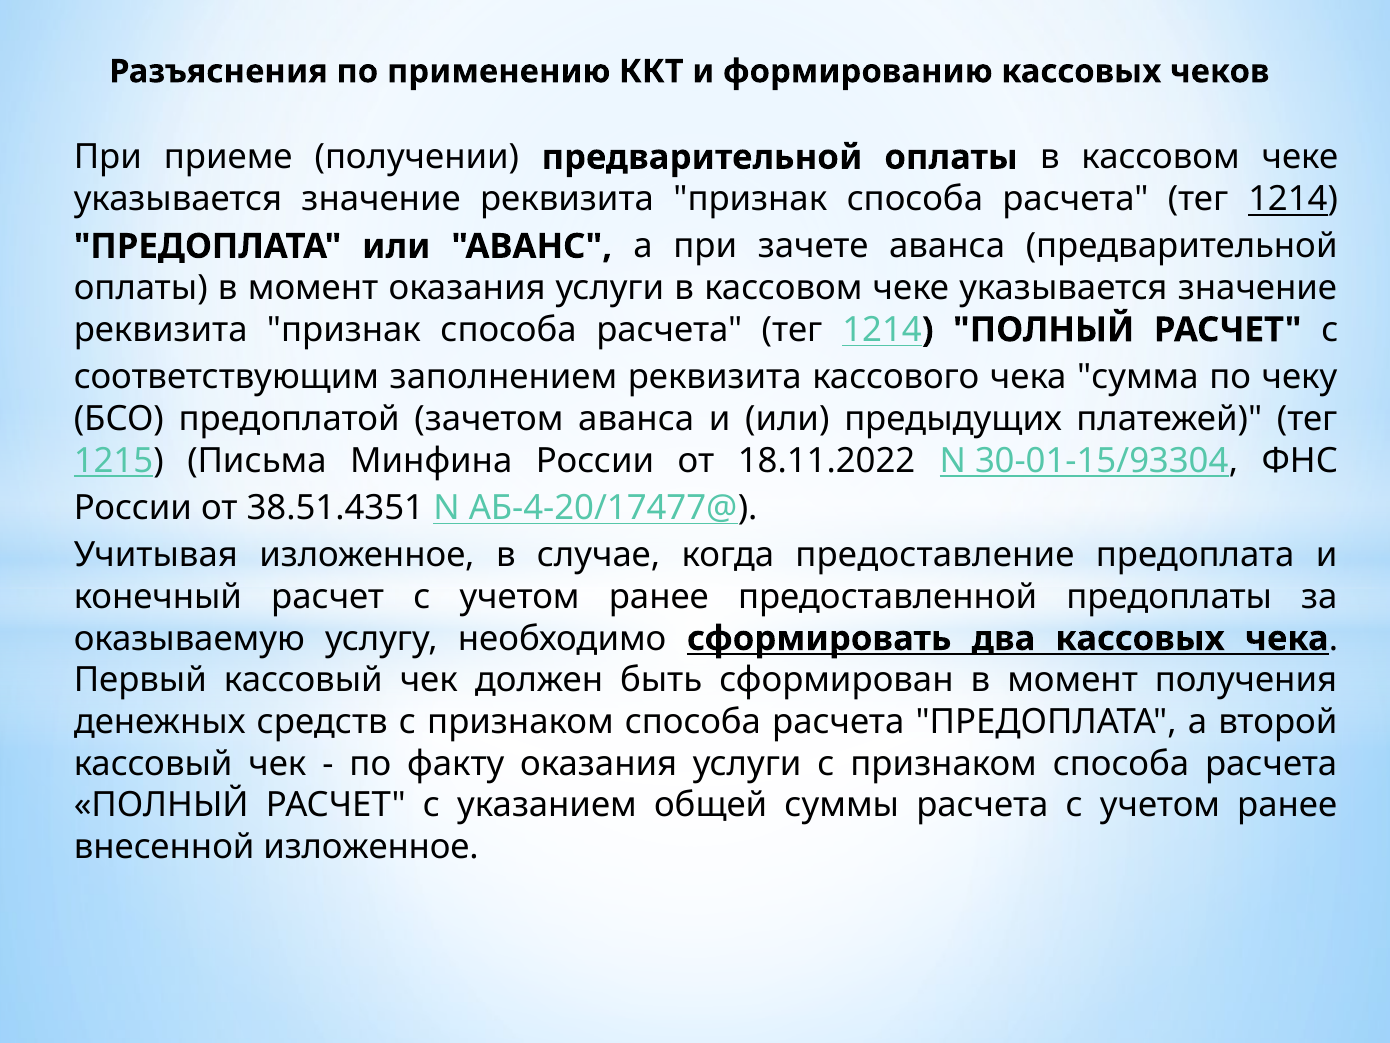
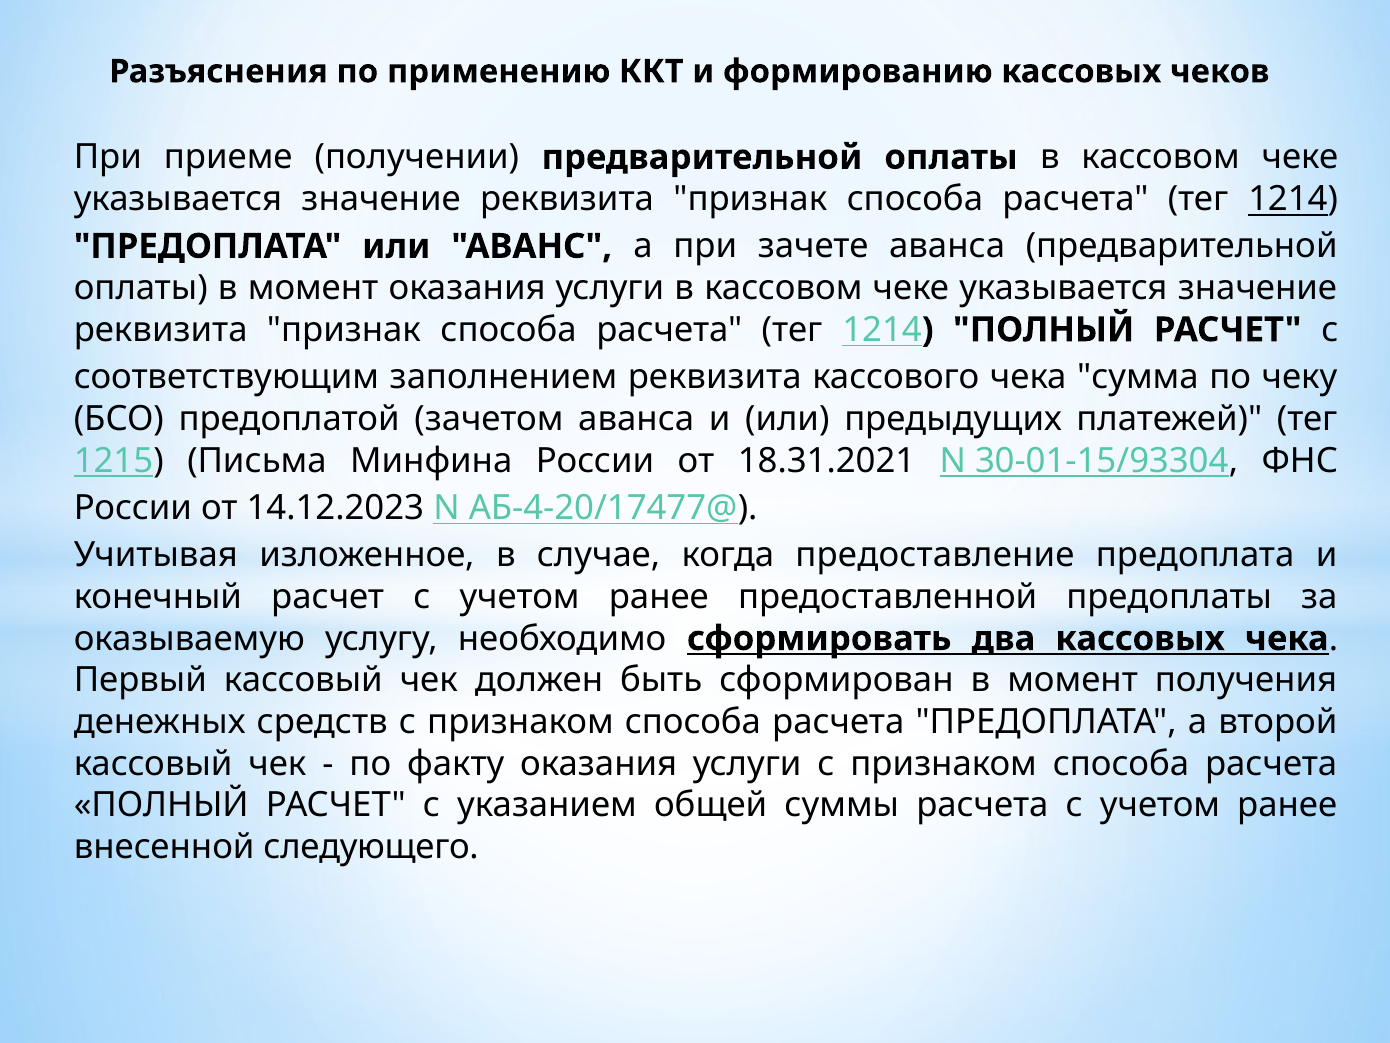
18.11.2022: 18.11.2022 -> 18.31.2021
38.51.4351: 38.51.4351 -> 14.12.2023
внесенной изложенное: изложенное -> следующего
